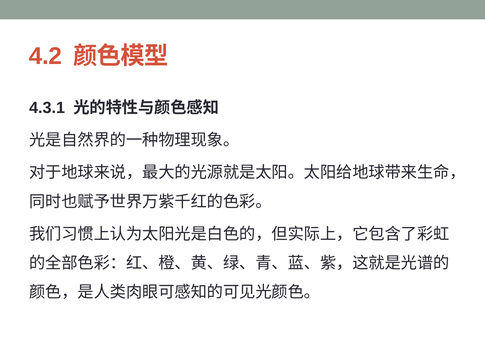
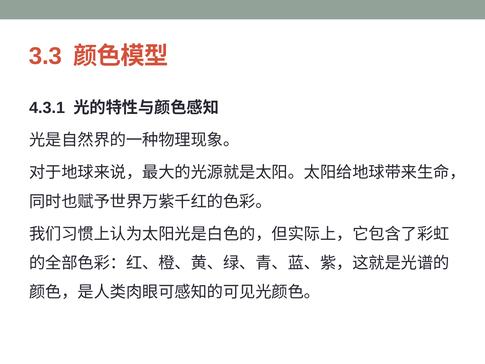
4.2: 4.2 -> 3.3
